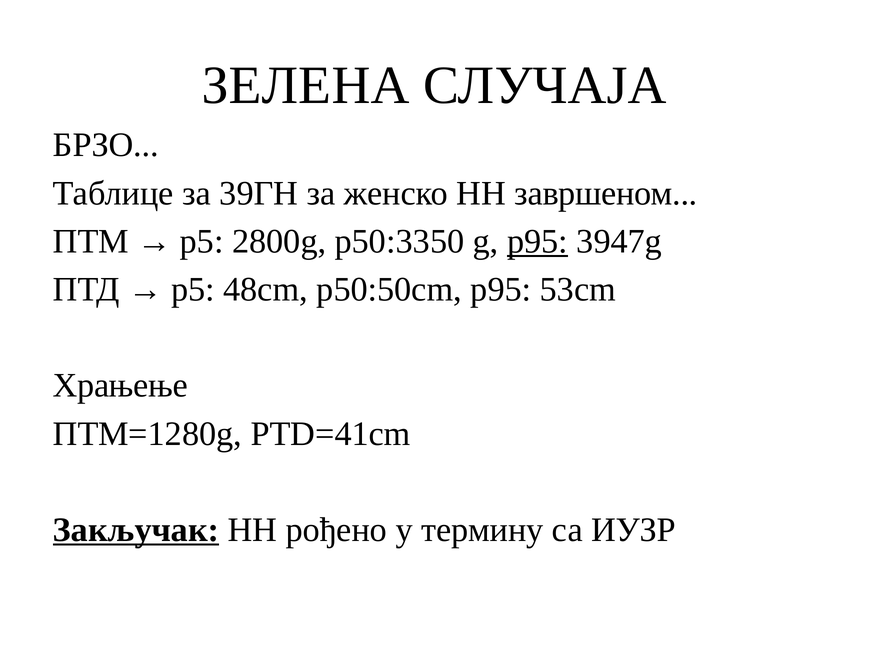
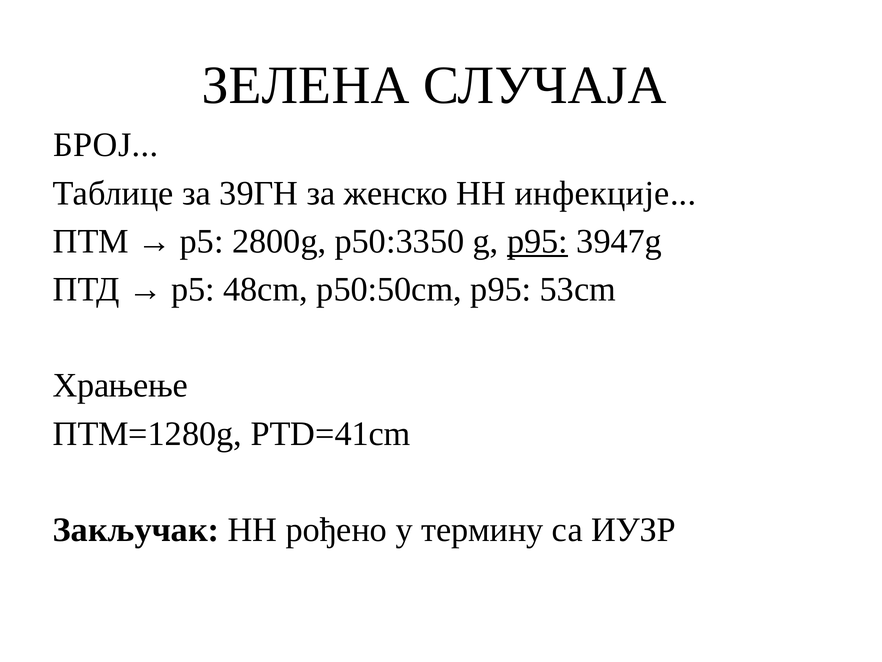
БРЗО: БРЗО -> БРОЈ
завршеном: завршеном -> инфекције
Закључак underline: present -> none
